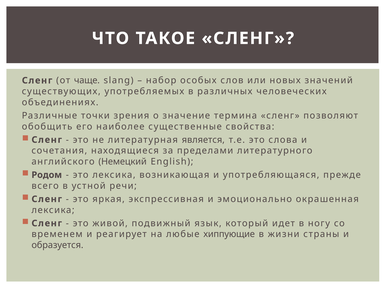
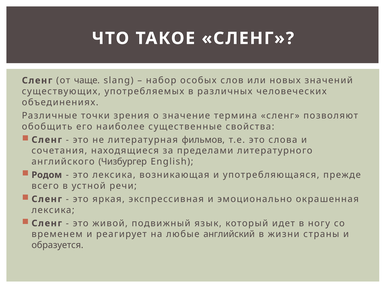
является: является -> фильмов
Немецкий: Немецкий -> Чизбургер
хиппующие: хиппующие -> английский
